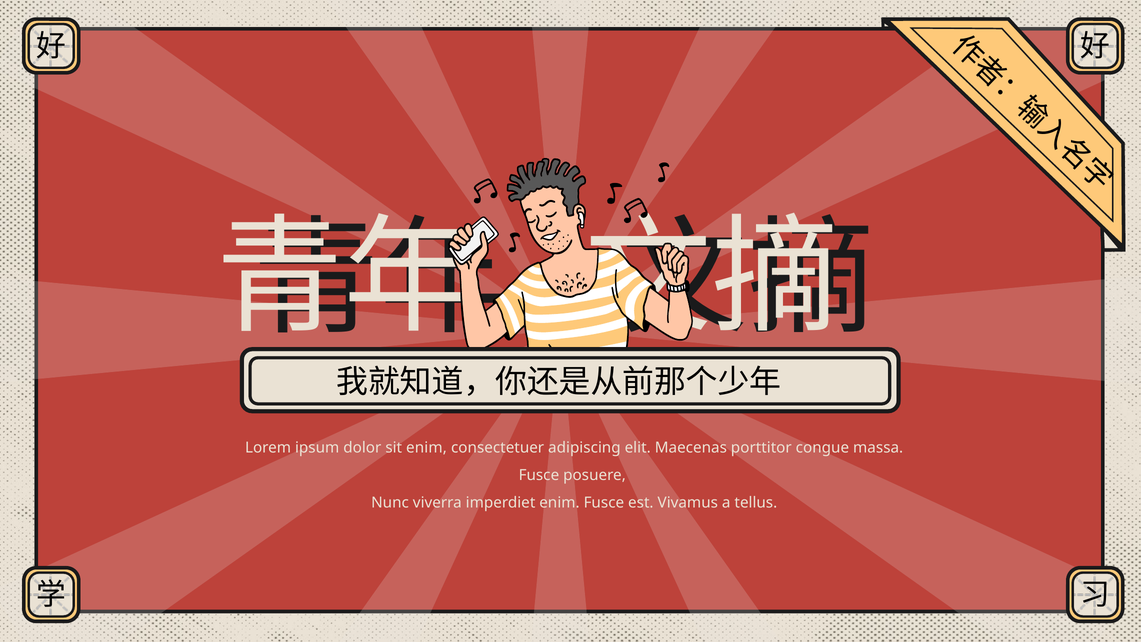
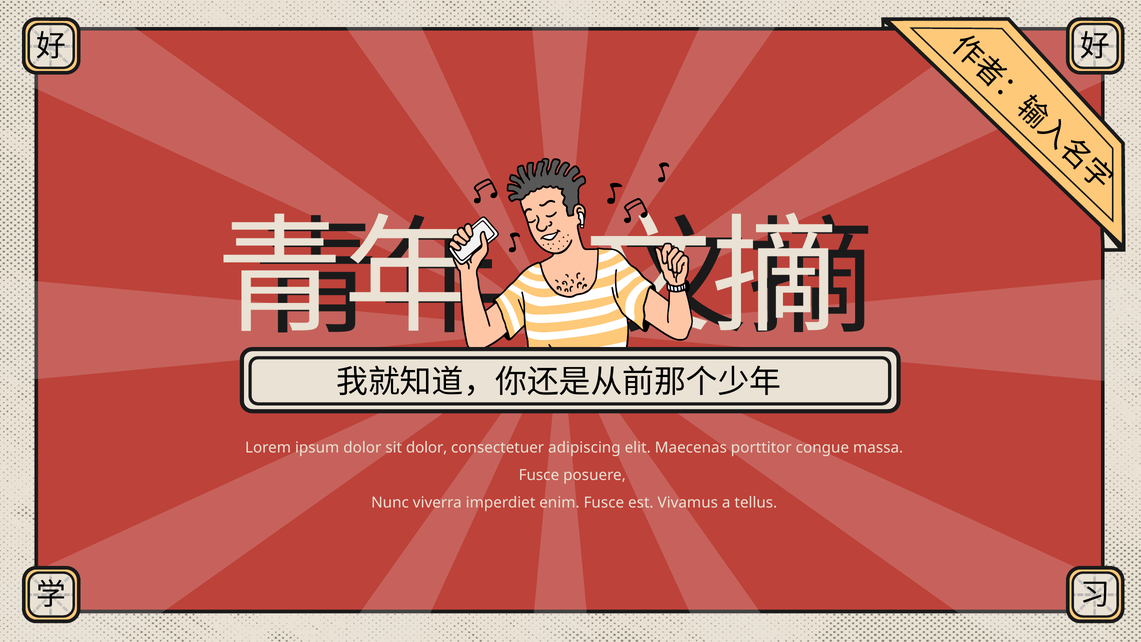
sit enim: enim -> dolor
